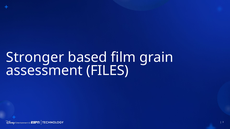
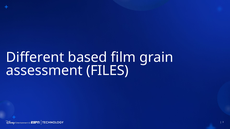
Stronger: Stronger -> Different
